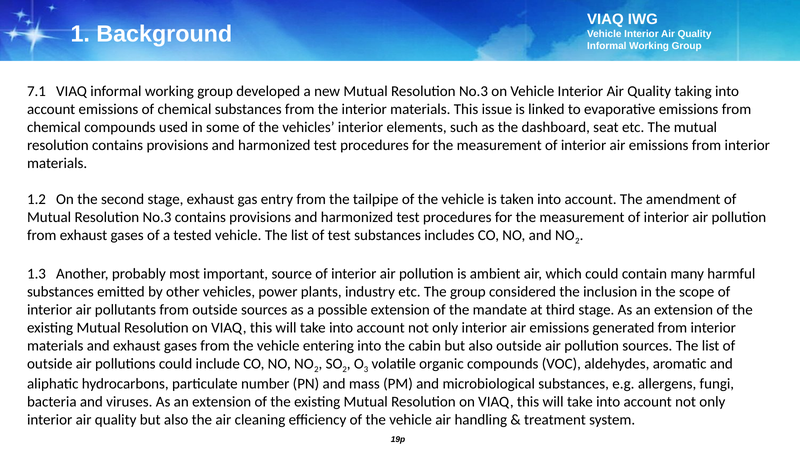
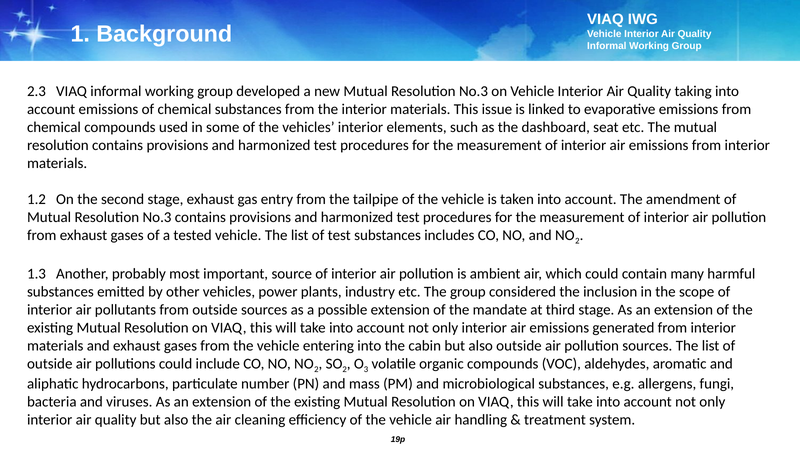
7.1: 7.1 -> 2.3
